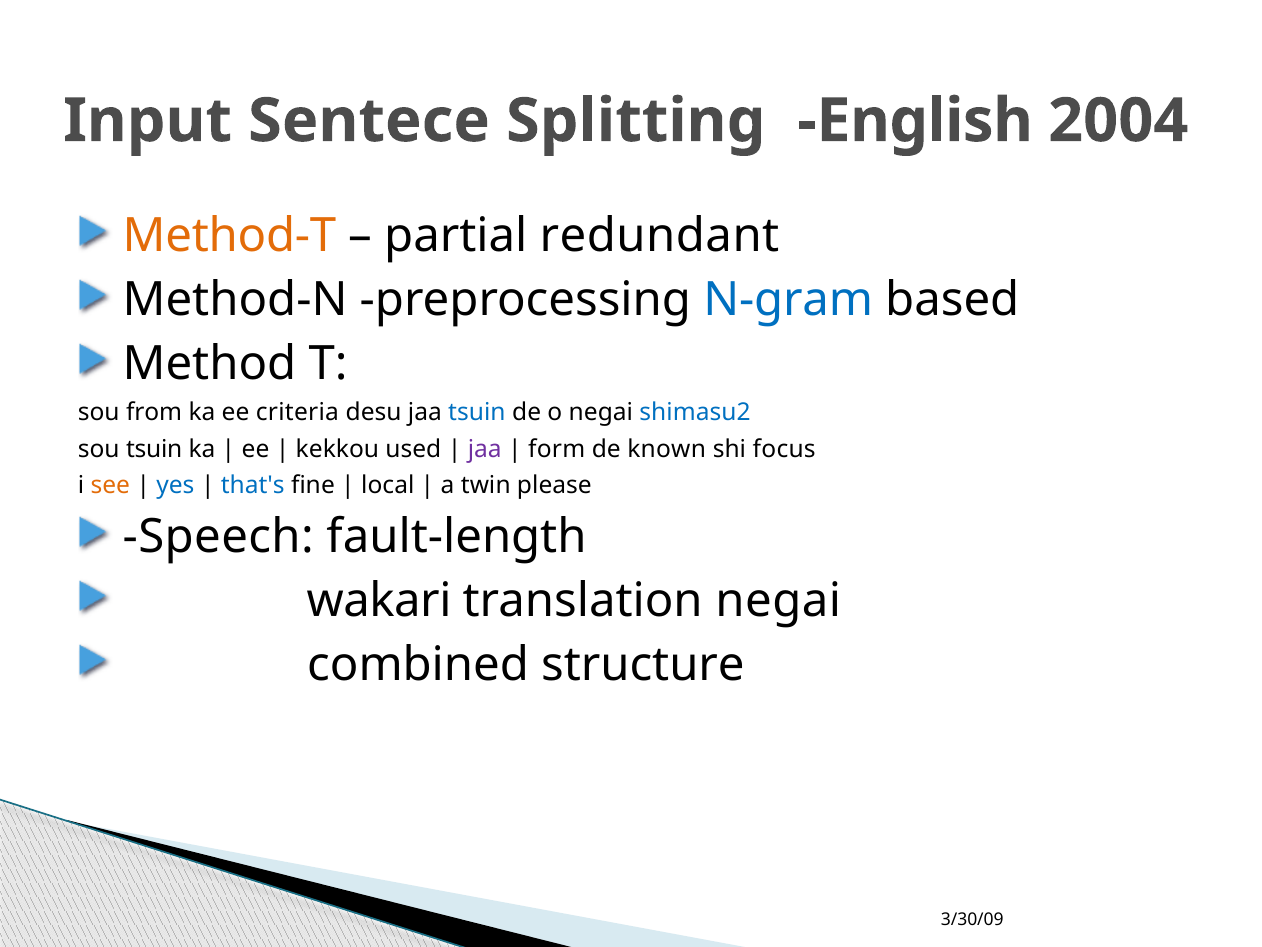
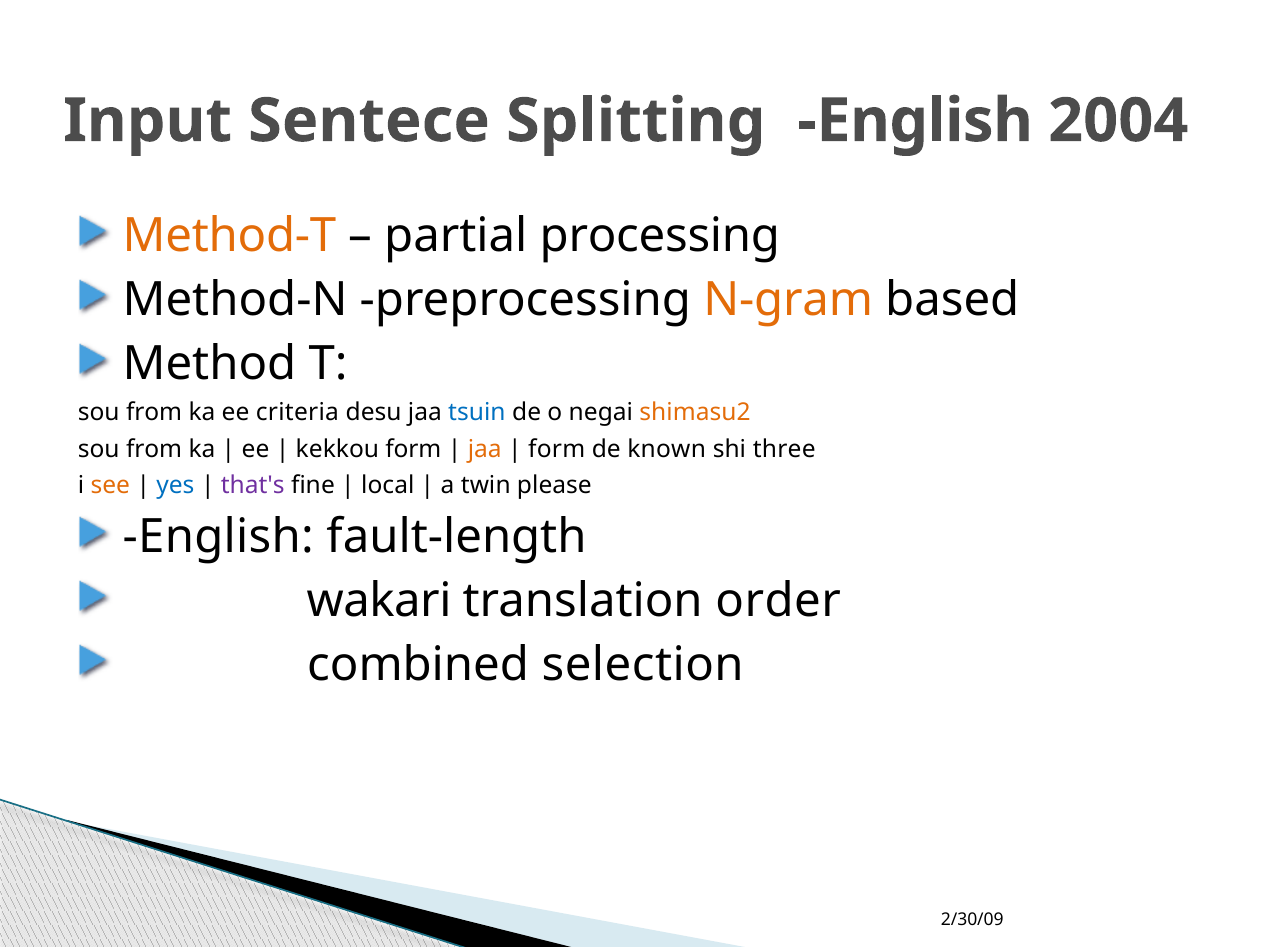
redundant: redundant -> processing
N-gram colour: blue -> orange
shimasu2 colour: blue -> orange
tsuin at (154, 449): tsuin -> from
kekkou used: used -> form
jaa at (485, 449) colour: purple -> orange
focus: focus -> three
that's colour: blue -> purple
Speech at (218, 537): Speech -> English
translation negai: negai -> order
structure: structure -> selection
3/30/09: 3/30/09 -> 2/30/09
